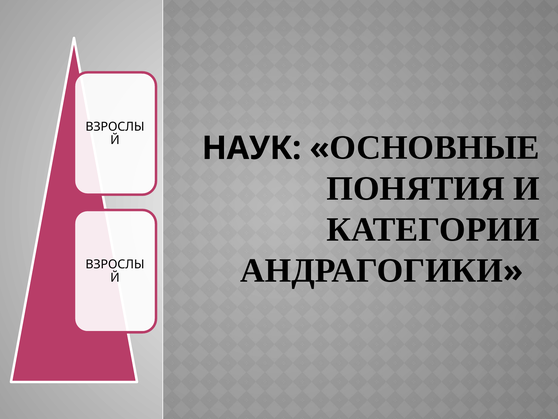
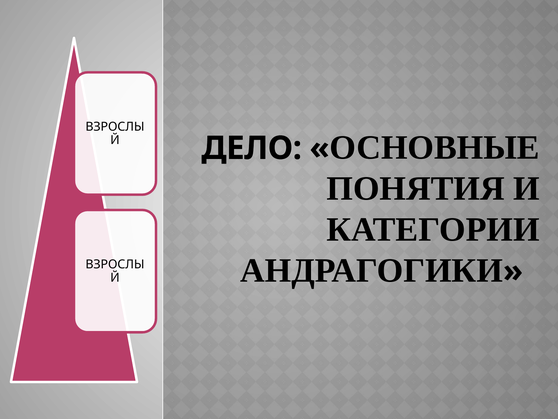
НАУК: НАУК -> ДЕЛО
